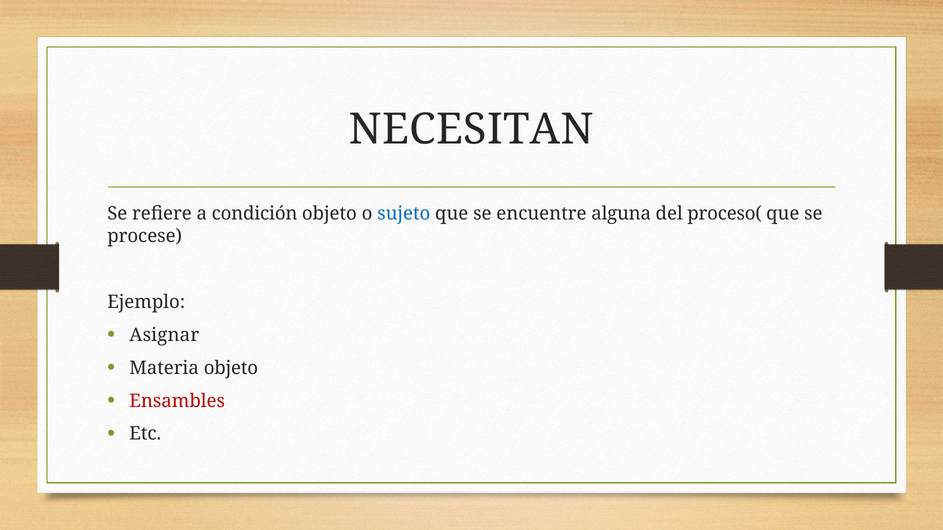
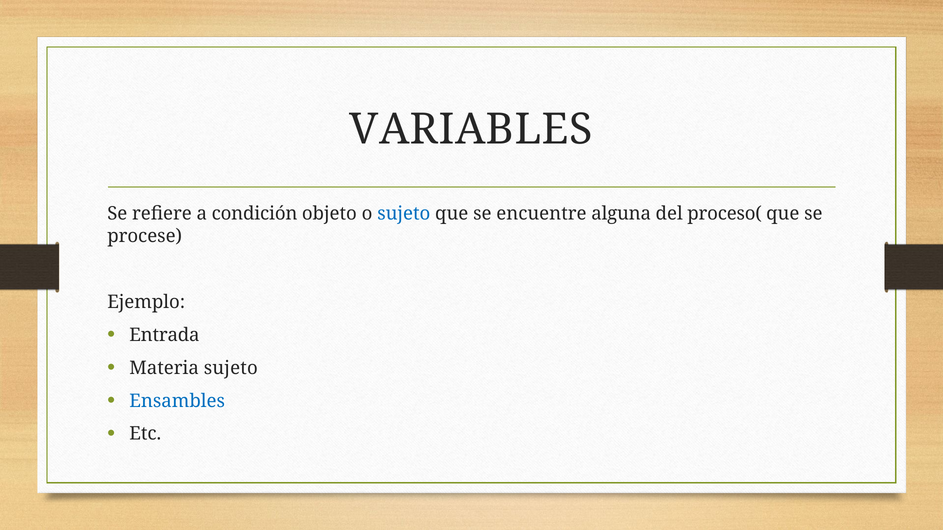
NECESITAN: NECESITAN -> VARIABLES
Asignar: Asignar -> Entrada
Materia objeto: objeto -> sujeto
Ensambles colour: red -> blue
